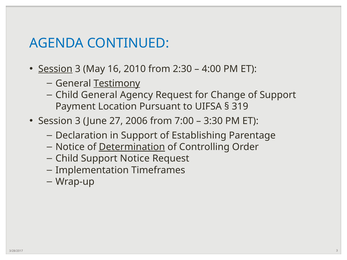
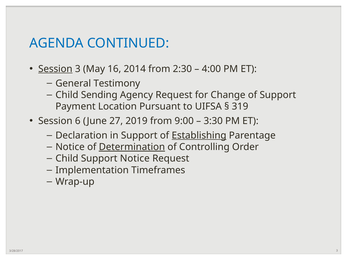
2010: 2010 -> 2014
Testimony underline: present -> none
Child General: General -> Sending
3 at (78, 121): 3 -> 6
2006: 2006 -> 2019
7:00: 7:00 -> 9:00
Establishing underline: none -> present
